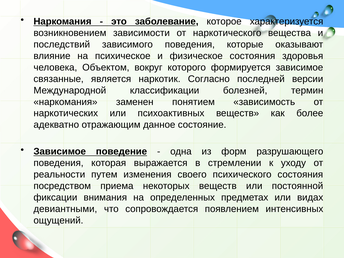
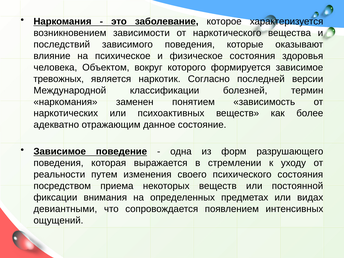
связанные: связанные -> тревожных
